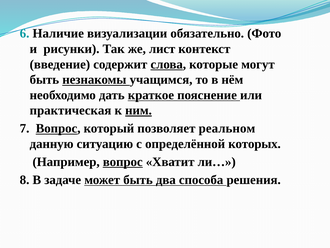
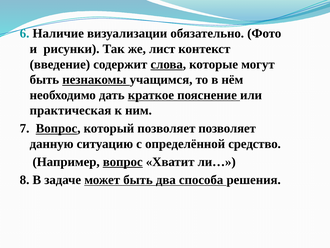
ним underline: present -> none
позволяет реальном: реальном -> позволяет
которых: которых -> средство
